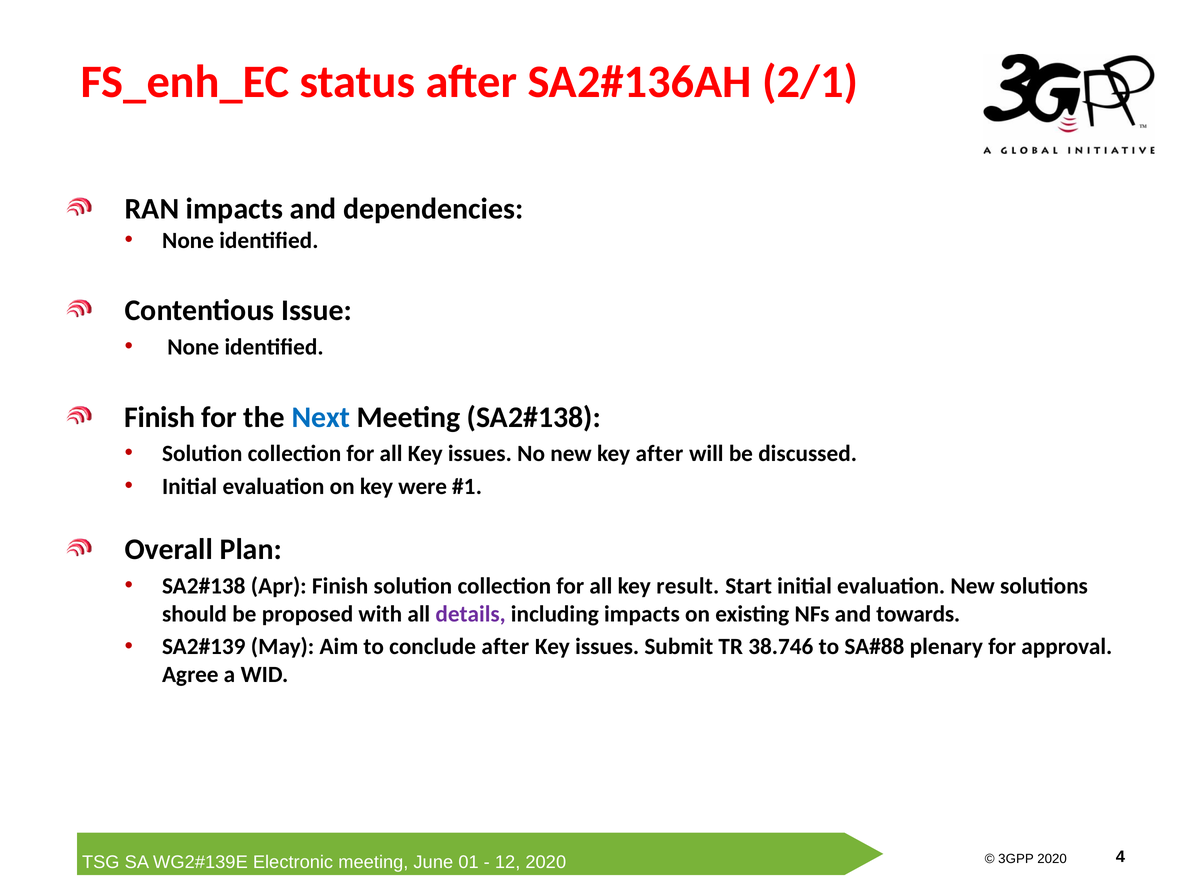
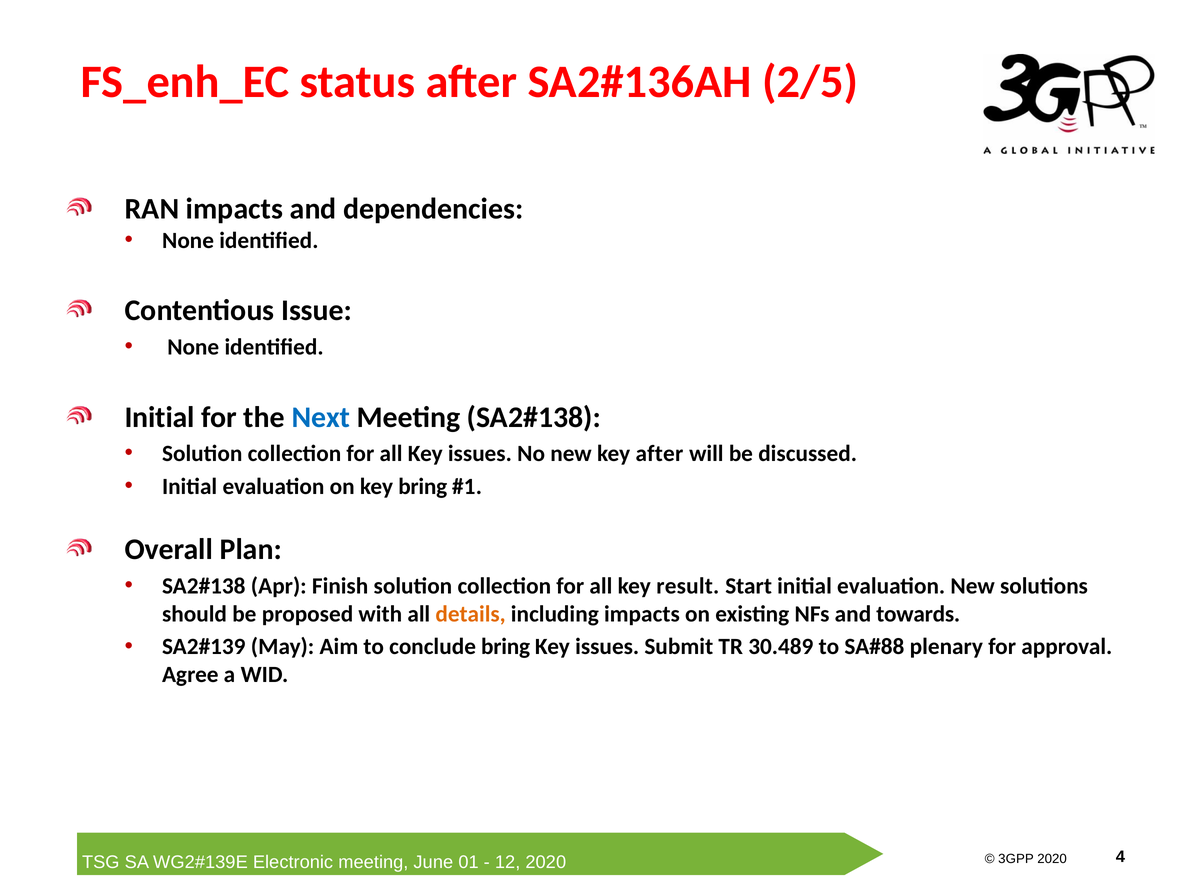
2/1: 2/1 -> 2/5
Finish at (160, 417): Finish -> Initial
key were: were -> bring
details colour: purple -> orange
conclude after: after -> bring
38.746: 38.746 -> 30.489
